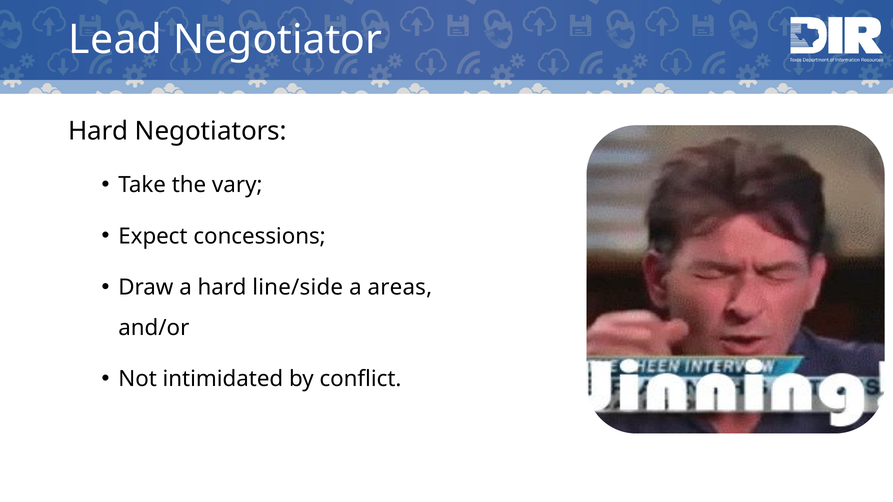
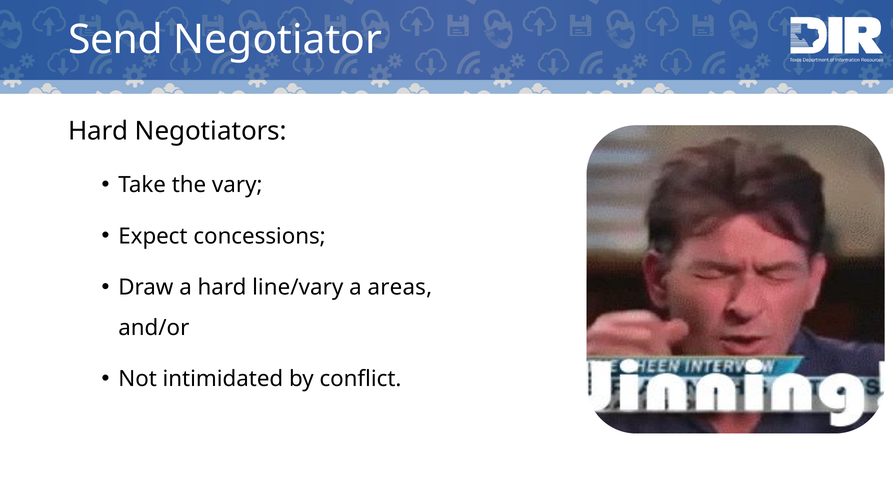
Lead: Lead -> Send
line/side: line/side -> line/vary
